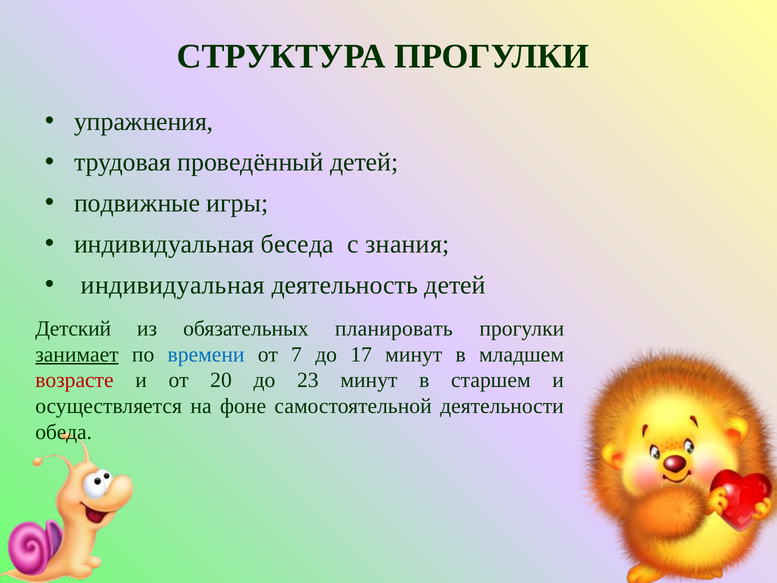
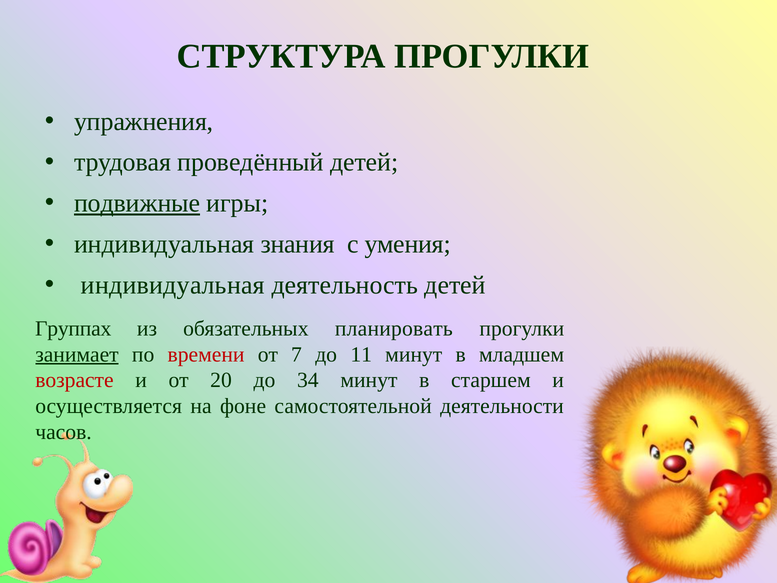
подвижные underline: none -> present
беседа: беседа -> знания
знания: знания -> умения
Детский: Детский -> Группах
времени colour: blue -> red
17: 17 -> 11
23: 23 -> 34
обеда: обеда -> часов
